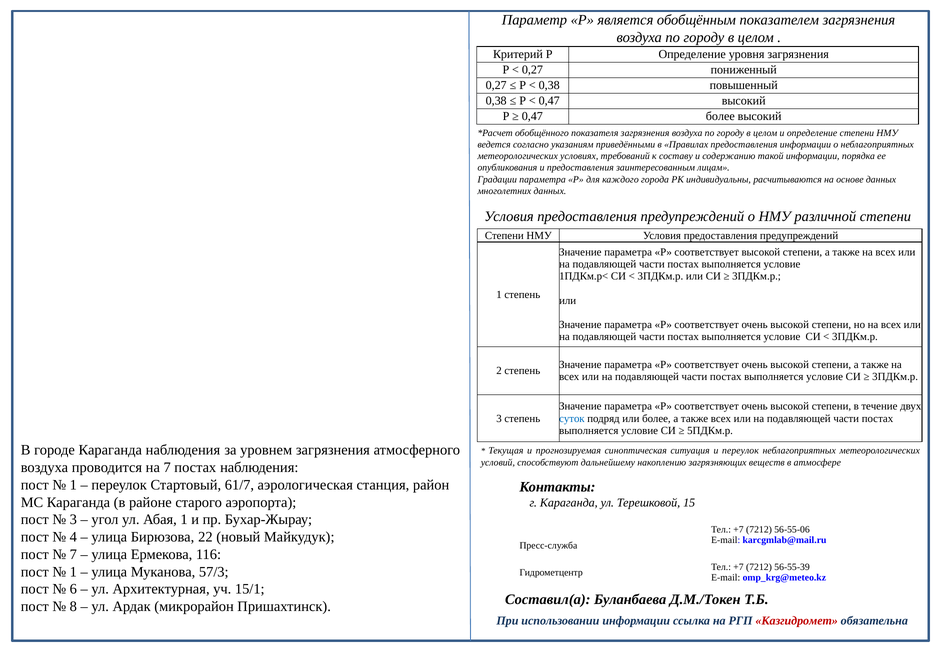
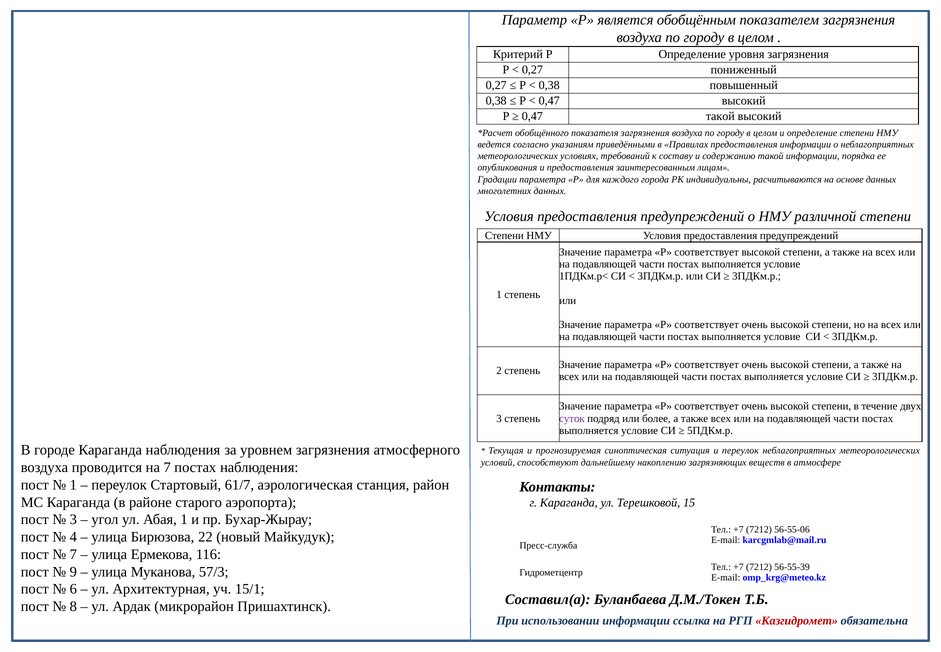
0,47 более: более -> такой
суток colour: blue -> purple
1 at (73, 571): 1 -> 9
